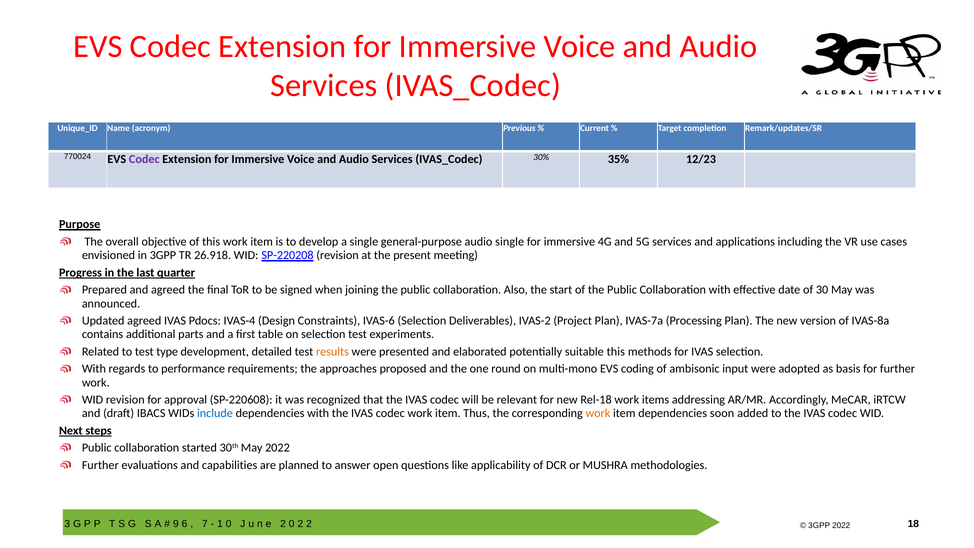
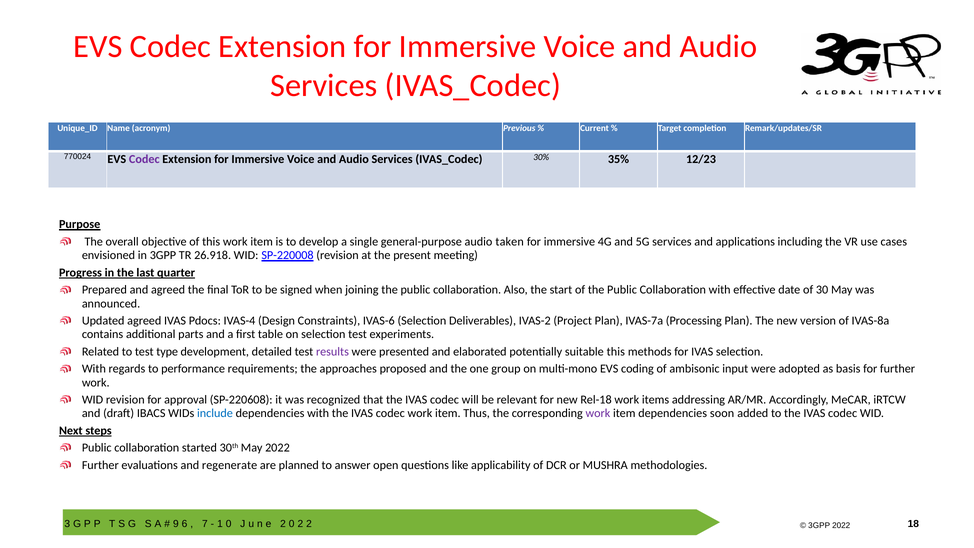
audio single: single -> taken
SP-220208: SP-220208 -> SP-220008
results colour: orange -> purple
round: round -> group
work at (598, 413) colour: orange -> purple
capabilities: capabilities -> regenerate
